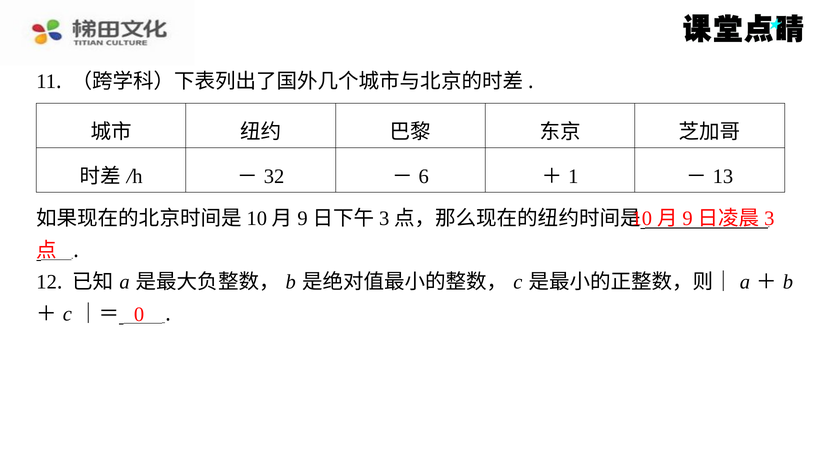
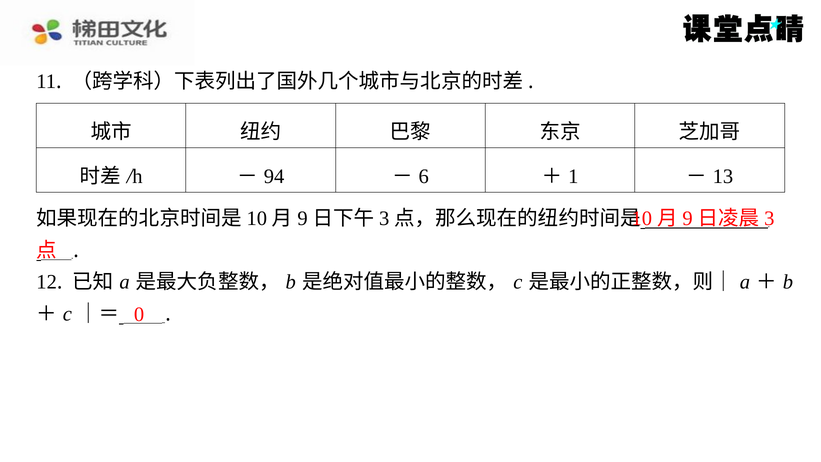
32: 32 -> 94
